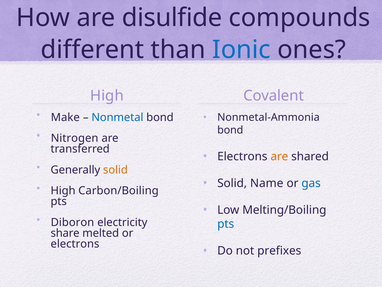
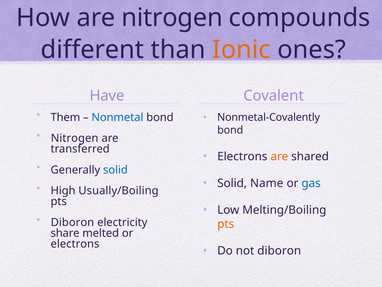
are disulfide: disulfide -> nitrogen
Ionic colour: blue -> orange
High at (107, 95): High -> Have
Make: Make -> Them
Nonmetal-Ammonia: Nonmetal-Ammonia -> Nonmetal-Covalently
solid at (115, 170) colour: orange -> blue
Carbon/Boiling: Carbon/Boiling -> Usually/Boiling
pts at (226, 224) colour: blue -> orange
not prefixes: prefixes -> diboron
